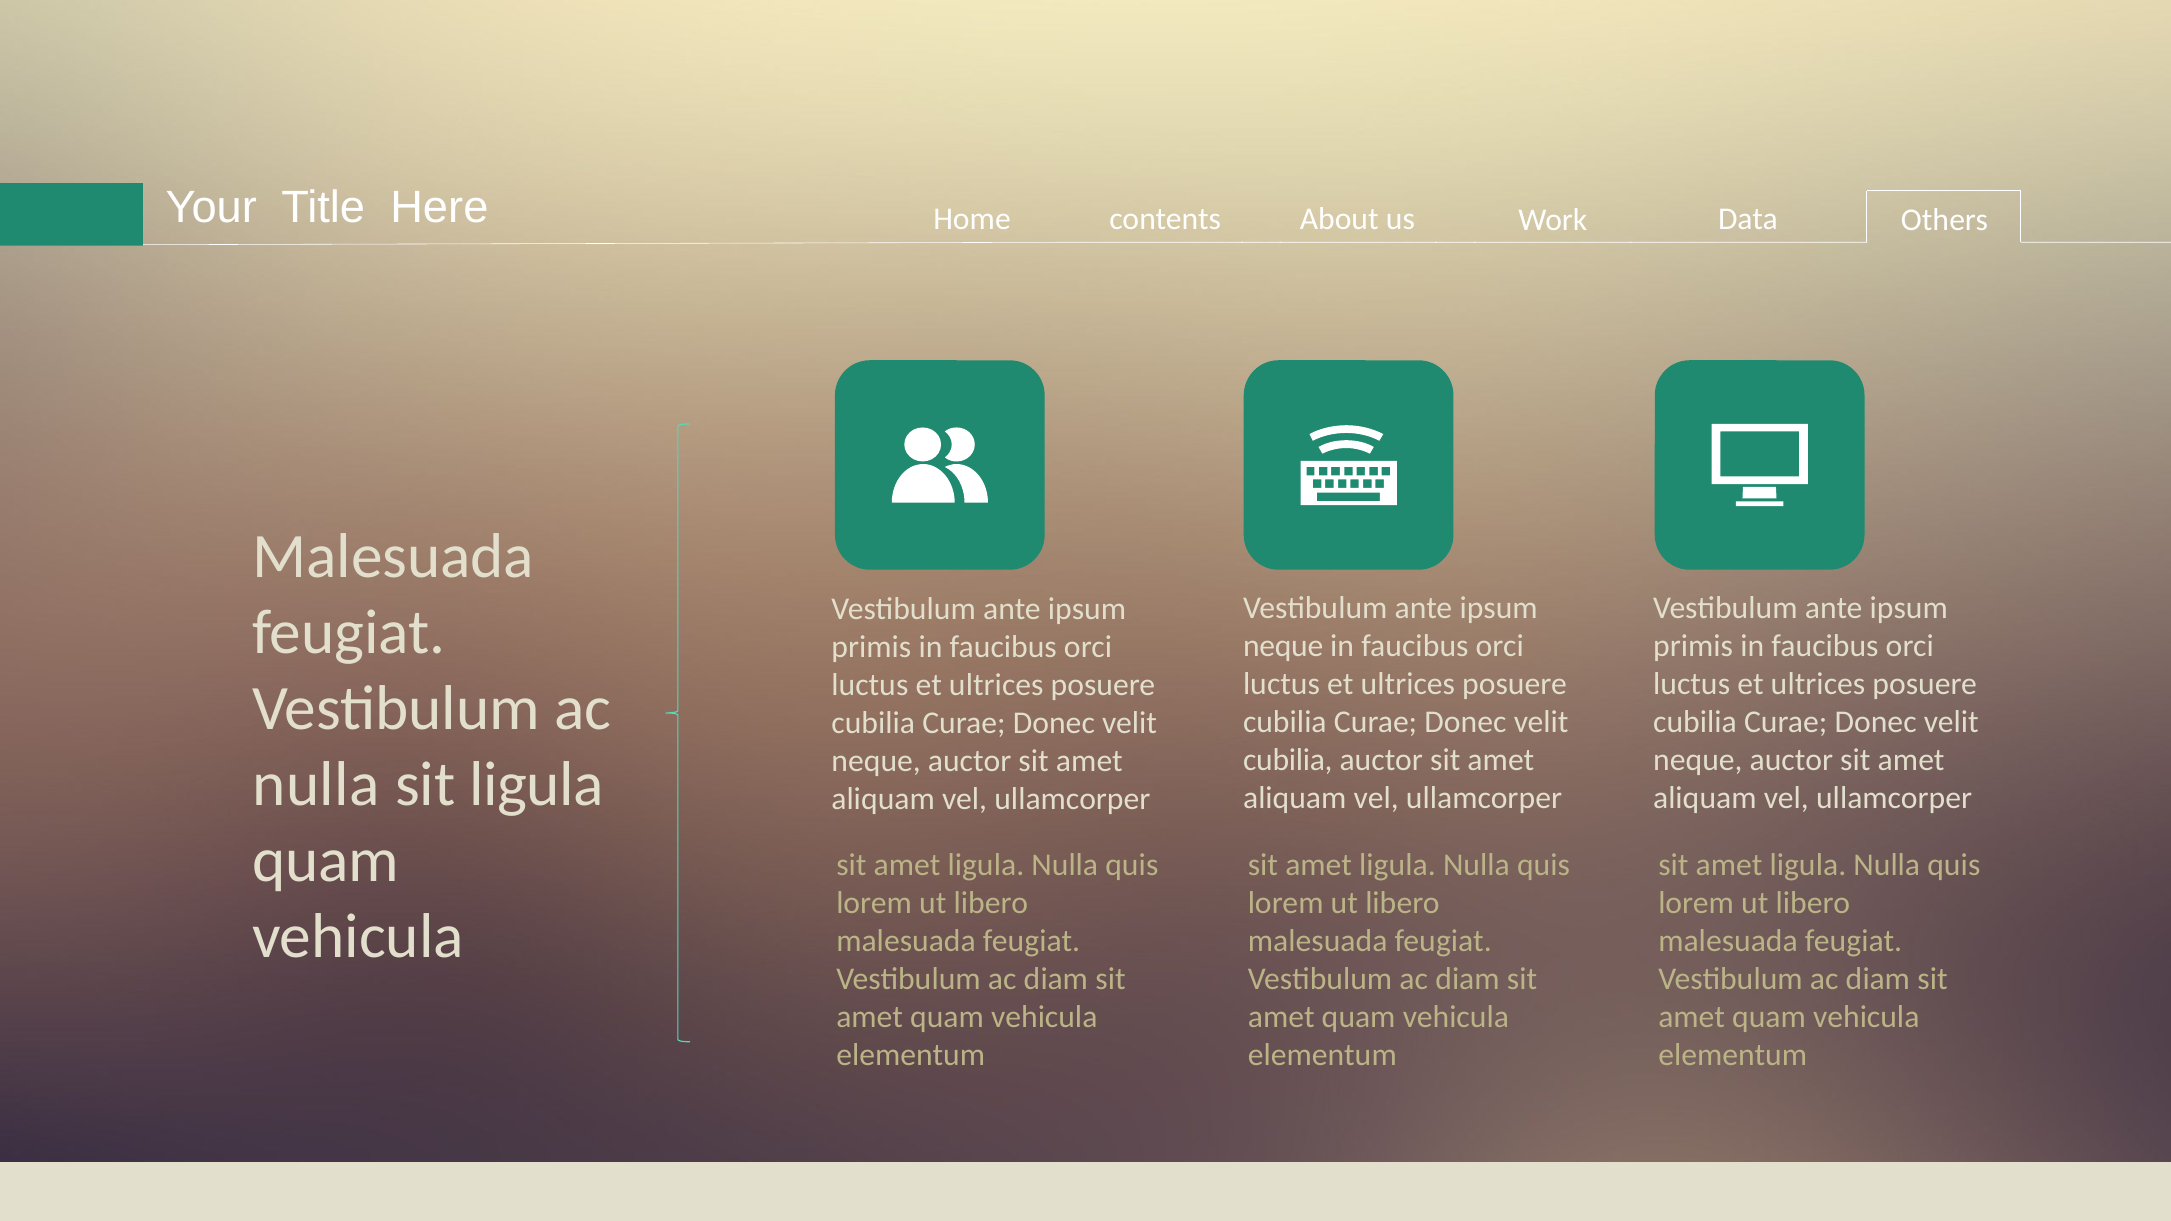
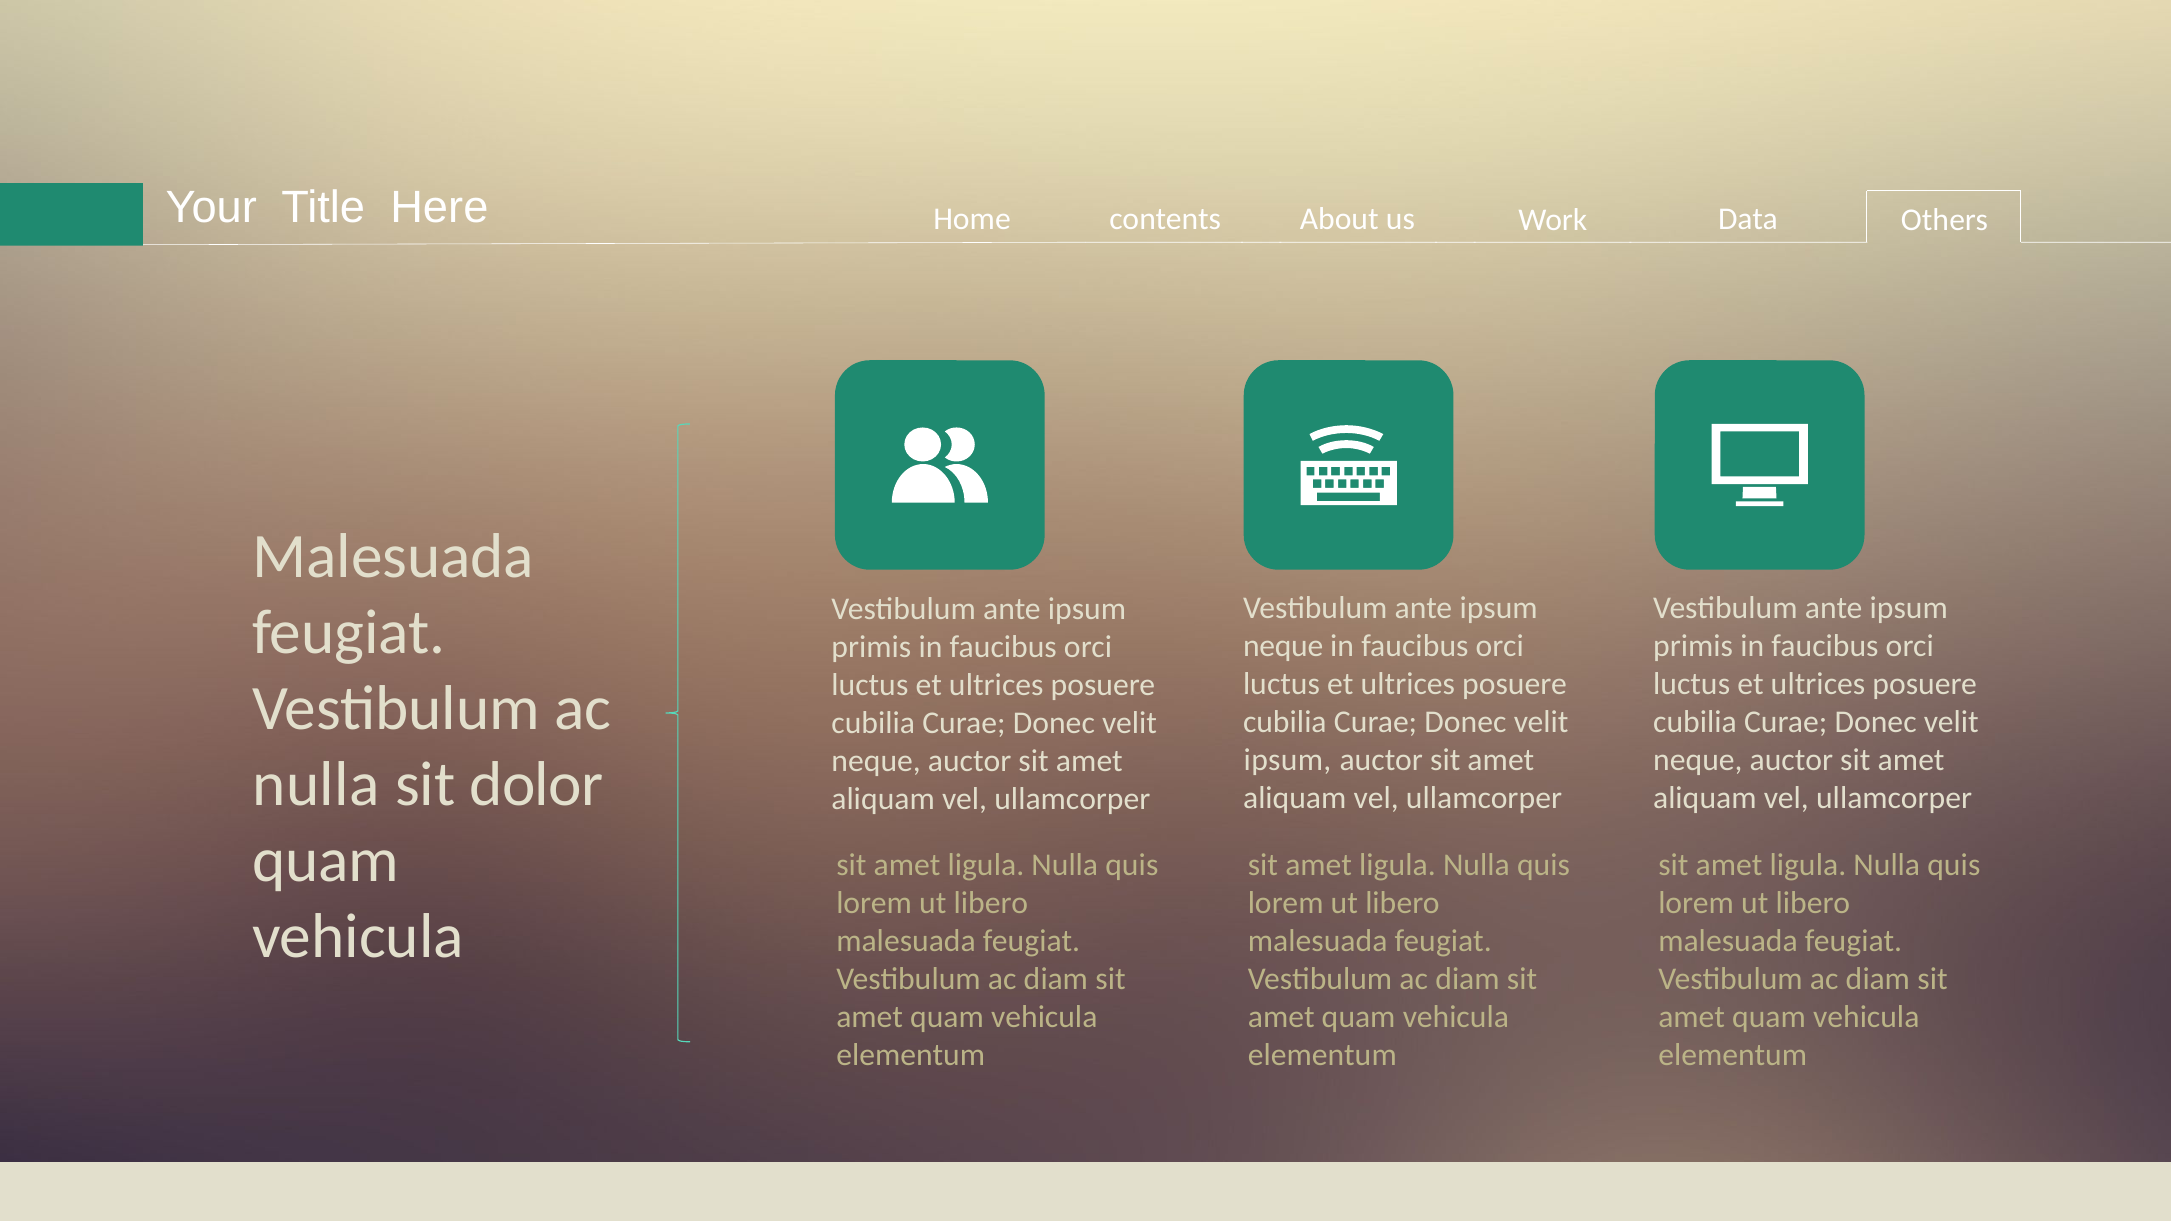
cubilia at (1288, 760): cubilia -> ipsum
sit ligula: ligula -> dolor
